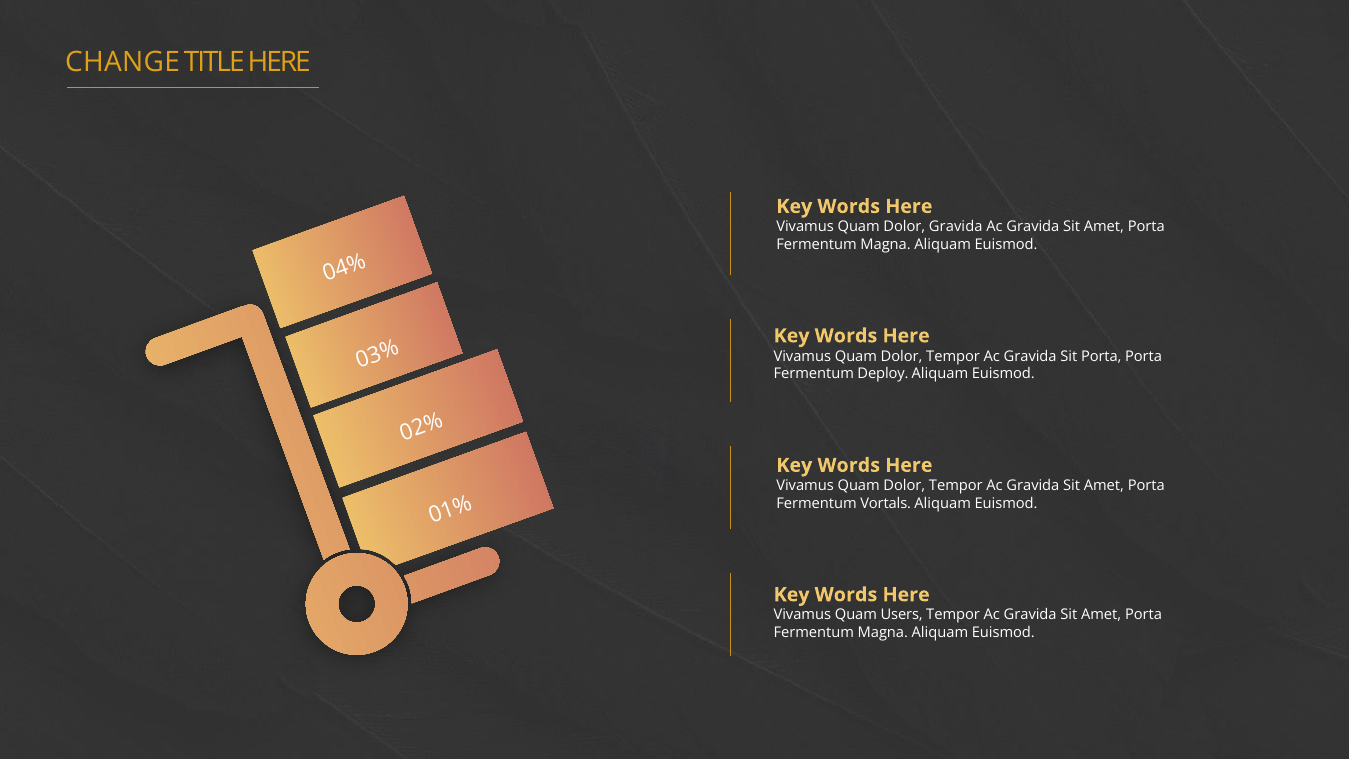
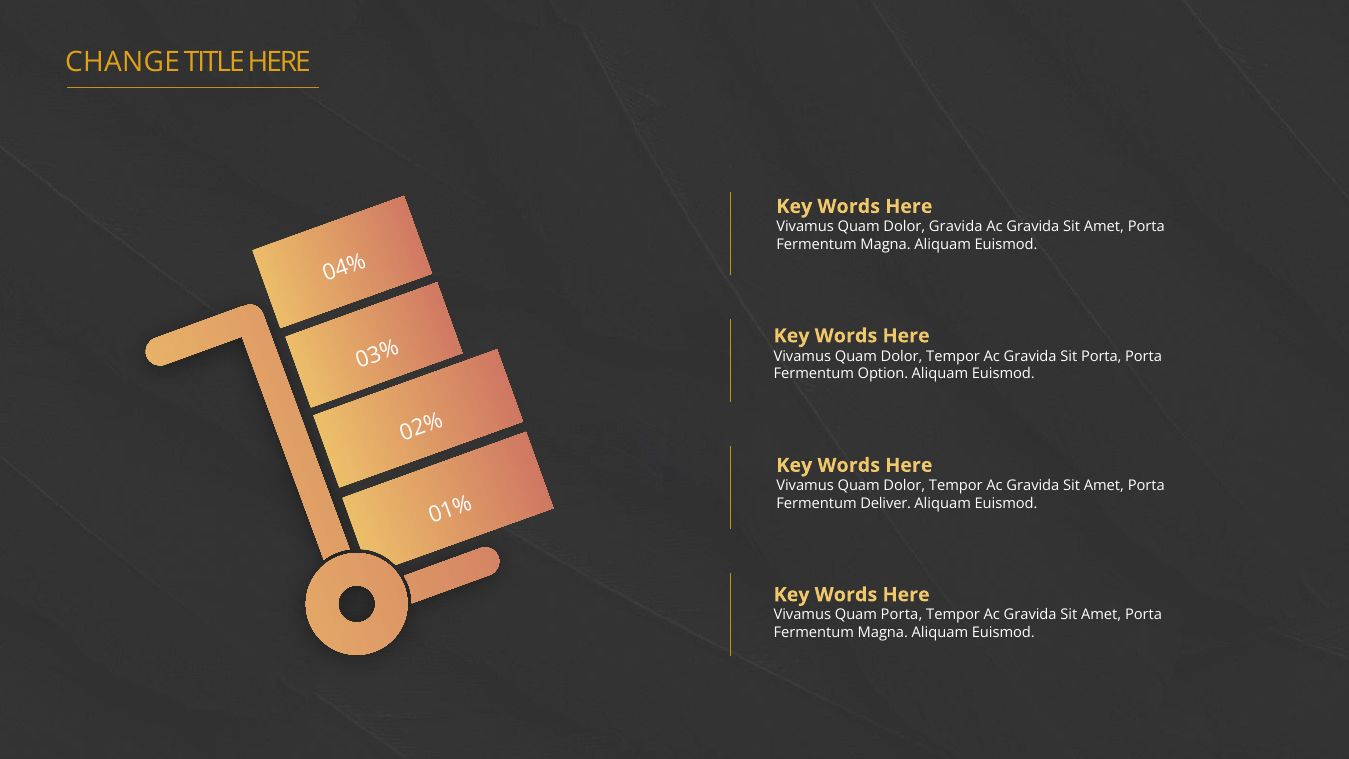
Deploy: Deploy -> Option
Vortals: Vortals -> Deliver
Quam Users: Users -> Porta
